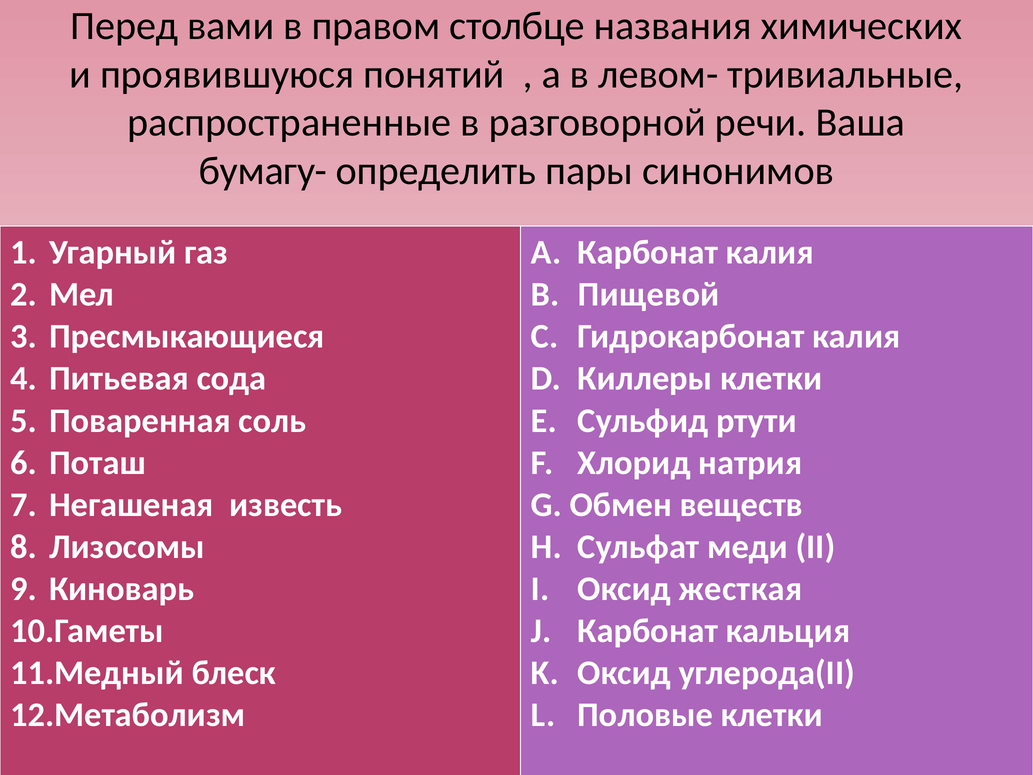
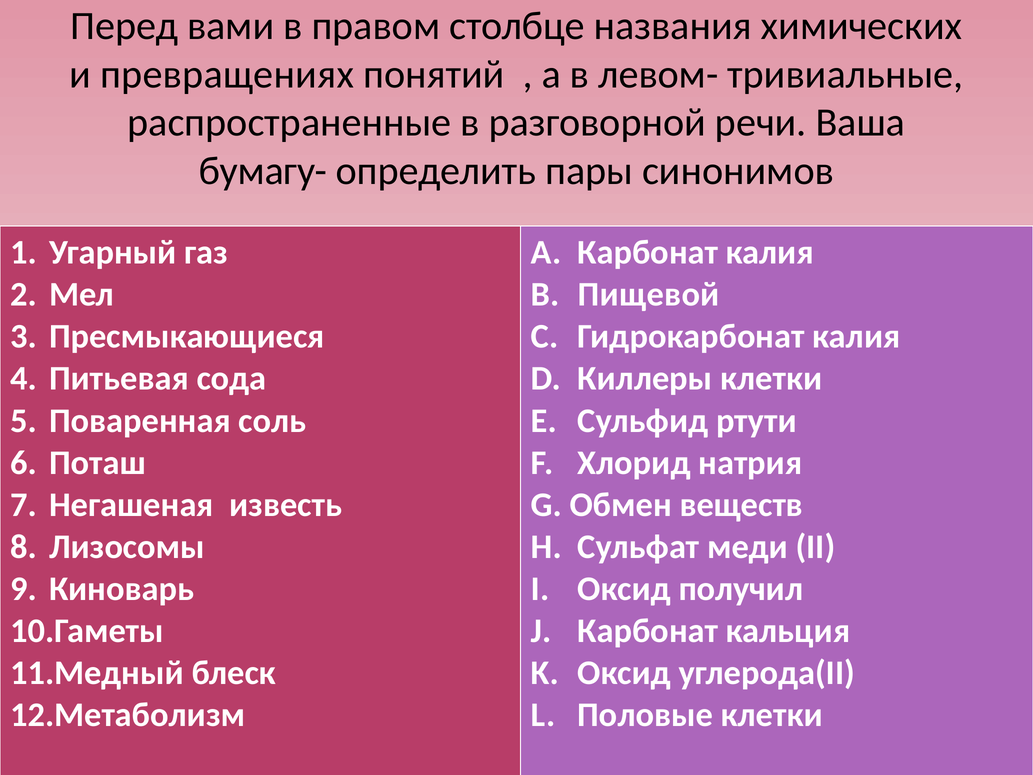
проявившуюся: проявившуюся -> превращениях
жесткая: жесткая -> получил
